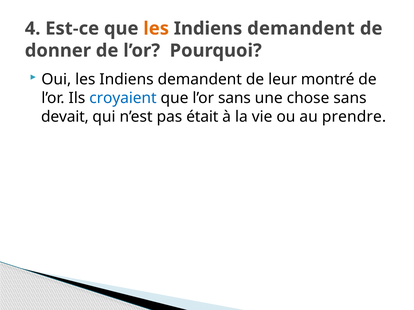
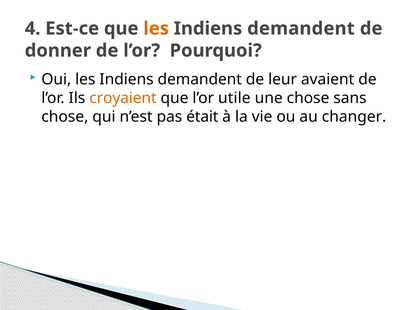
montré: montré -> avaient
croyaient colour: blue -> orange
l’or sans: sans -> utile
devait at (65, 117): devait -> chose
prendre: prendre -> changer
